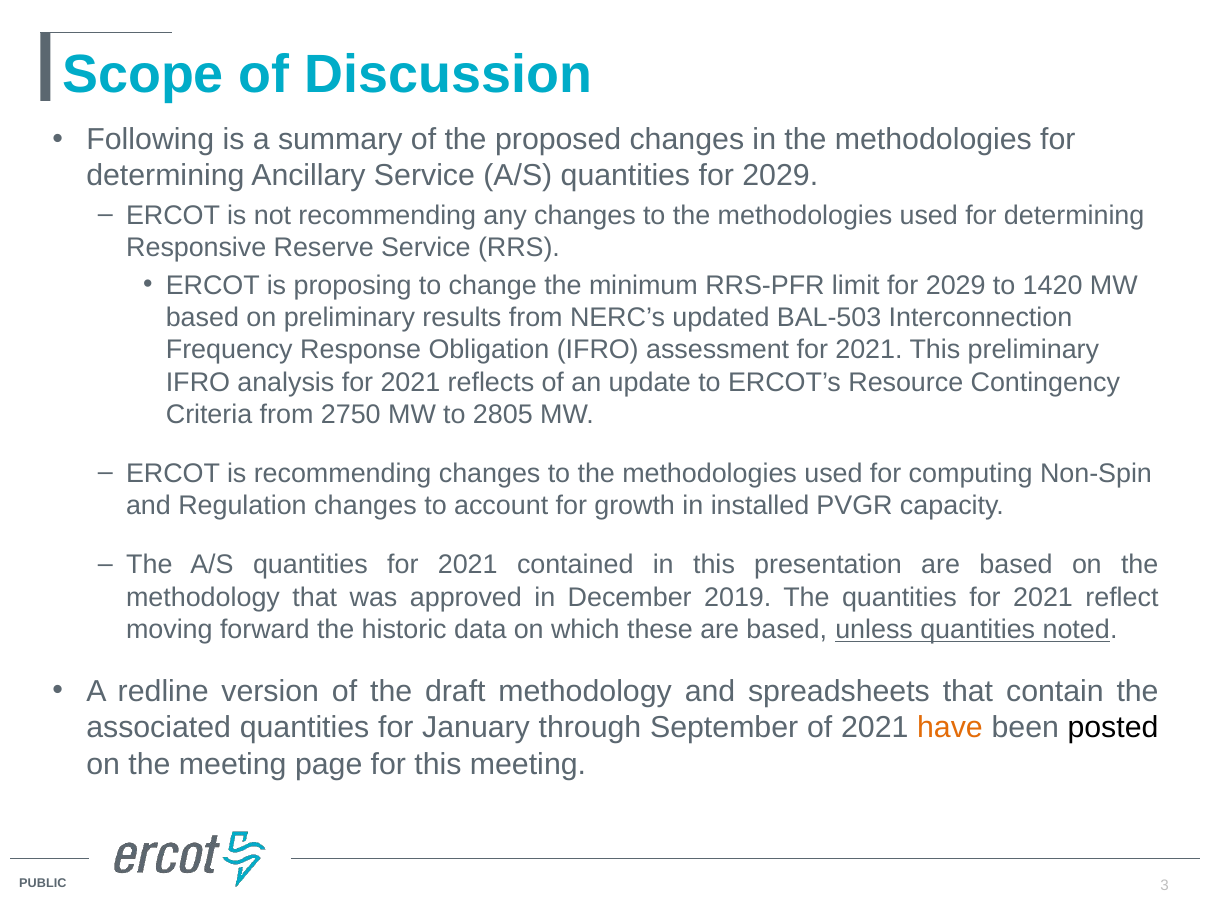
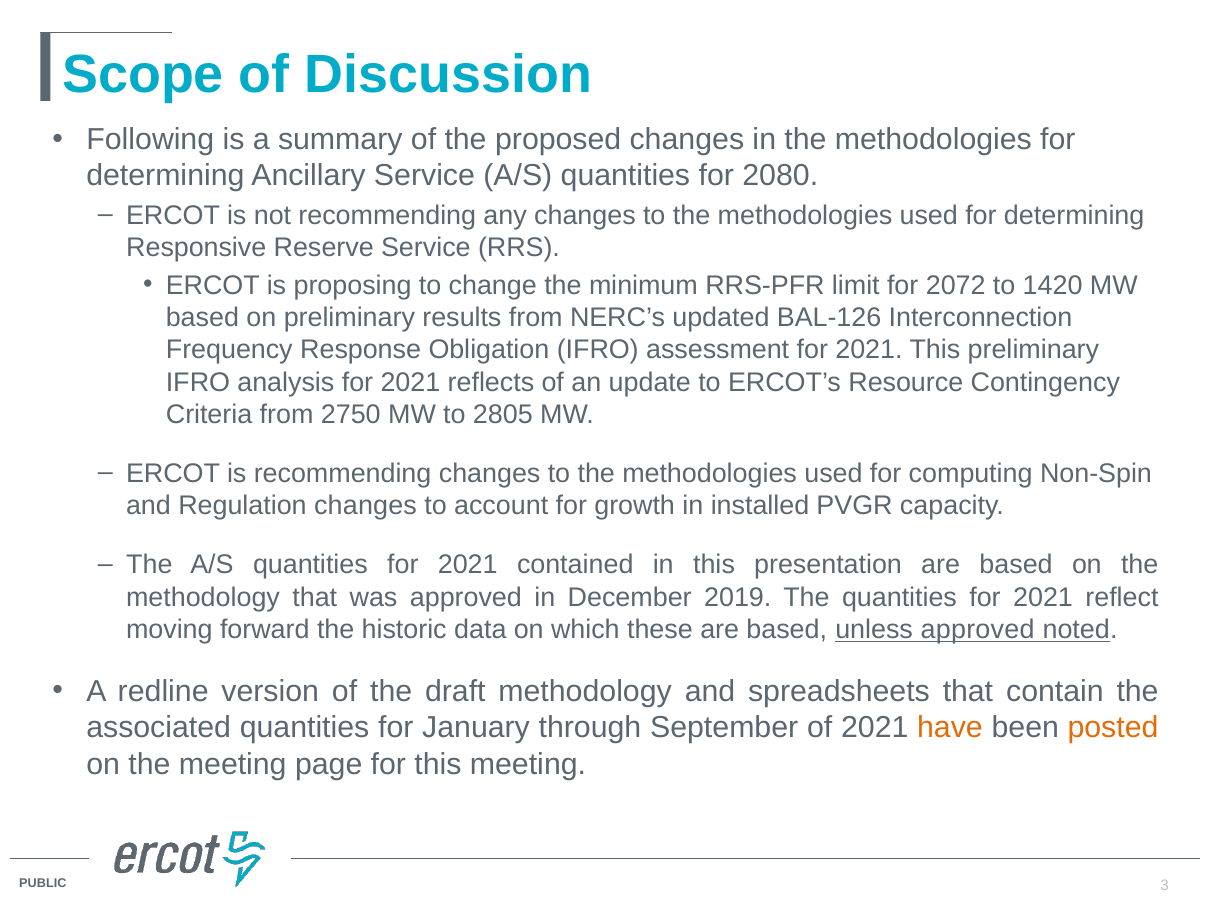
quantities for 2029: 2029 -> 2080
limit for 2029: 2029 -> 2072
BAL-503: BAL-503 -> BAL-126
unless quantities: quantities -> approved
posted colour: black -> orange
